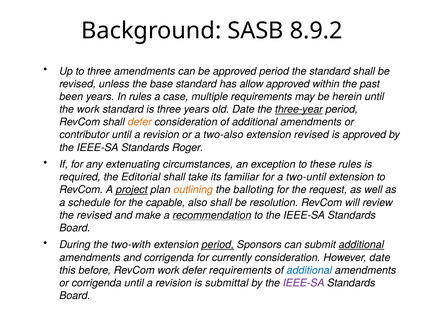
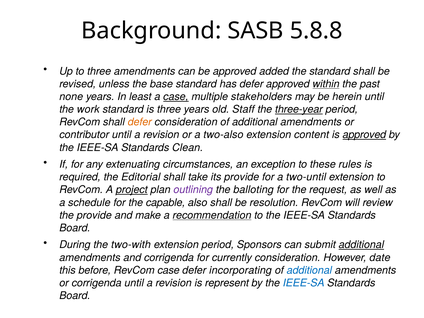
8.9.2: 8.9.2 -> 5.8.8
approved period: period -> added
has allow: allow -> defer
within underline: none -> present
been: been -> none
In rules: rules -> least
case at (176, 97) underline: none -> present
multiple requirements: requirements -> stakeholders
old Date: Date -> Staff
extension revised: revised -> content
approved at (364, 135) underline: none -> present
Roger: Roger -> Clean
its familiar: familiar -> provide
outlining colour: orange -> purple
the revised: revised -> provide
period at (218, 245) underline: present -> none
RevCom work: work -> case
defer requirements: requirements -> incorporating
submittal: submittal -> represent
IEEE-SA at (304, 283) colour: purple -> blue
